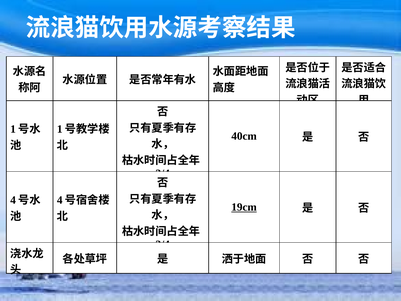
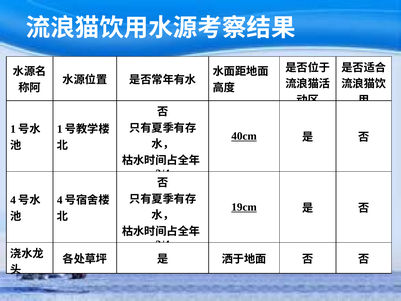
40cm underline: none -> present
